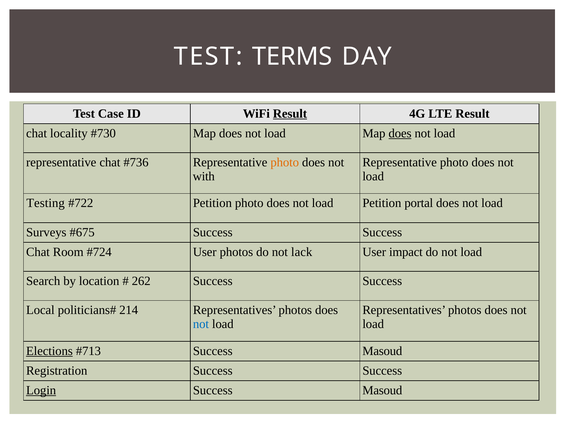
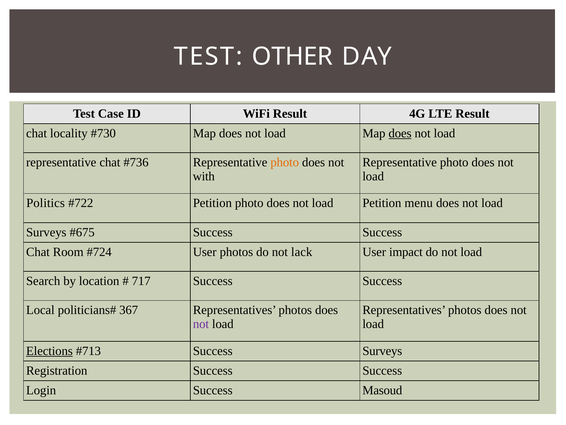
TERMS: TERMS -> OTHER
Result at (290, 113) underline: present -> none
Testing: Testing -> Politics
portal: portal -> menu
262: 262 -> 717
214: 214 -> 367
not at (201, 324) colour: blue -> purple
Masoud at (382, 351): Masoud -> Surveys
Login underline: present -> none
